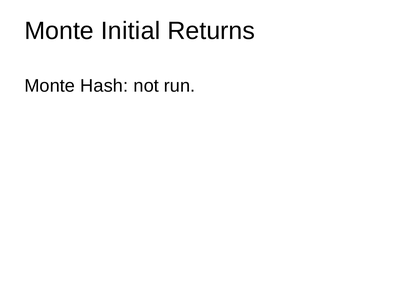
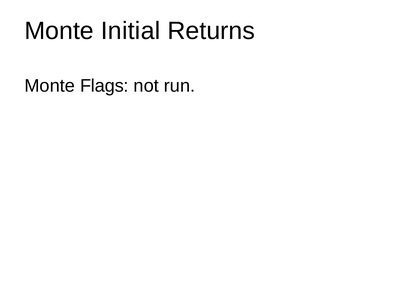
Hash: Hash -> Flags
